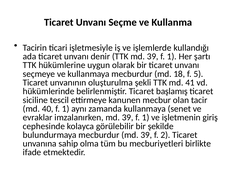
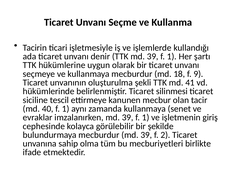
5: 5 -> 9
başlamış: başlamış -> silinmesi
